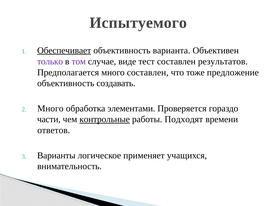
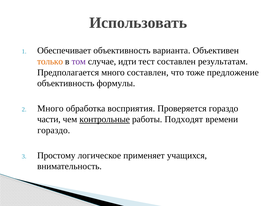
Испытуемого: Испытуемого -> Использовать
Обеспечивает underline: present -> none
только colour: purple -> orange
виде: виде -> идти
результатов: результатов -> результатам
создавать: создавать -> формулы
элементами: элементами -> восприятия
ответов at (54, 130): ответов -> гораздо
Варианты: Варианты -> Простому
